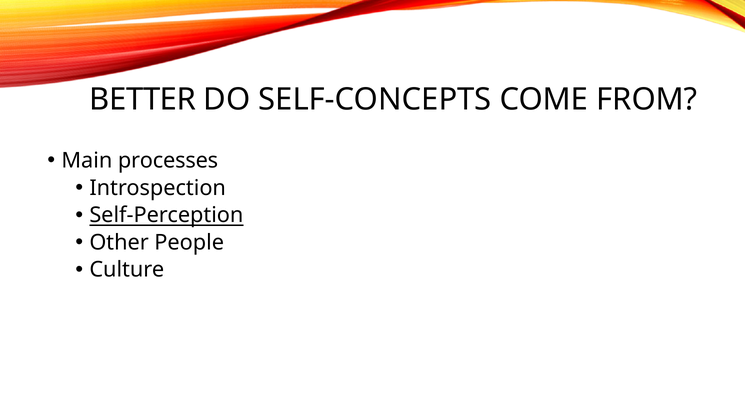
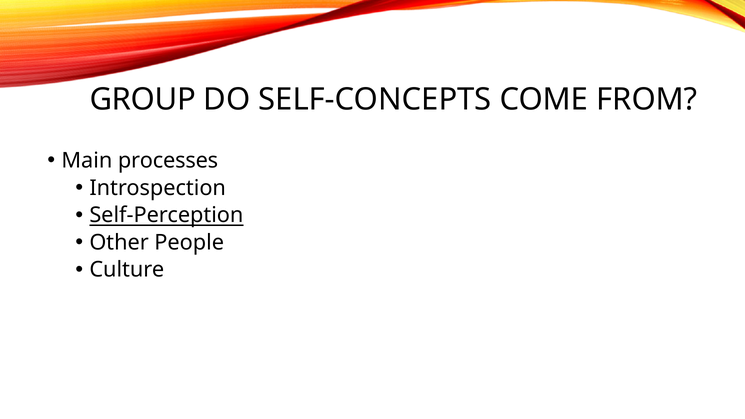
BETTER: BETTER -> GROUP
